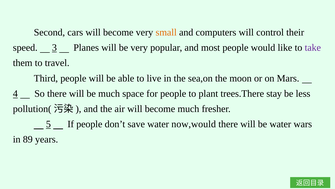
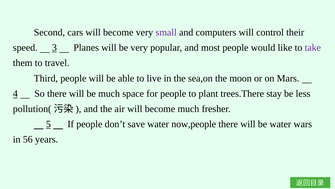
small colour: orange -> purple
now,would: now,would -> now,people
89: 89 -> 56
